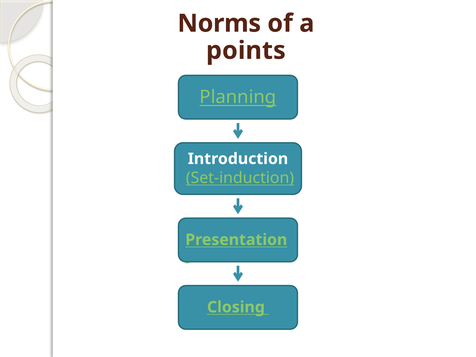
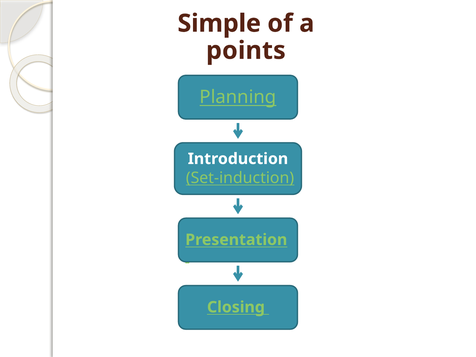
Norms: Norms -> Simple
